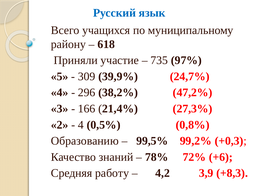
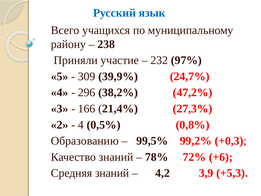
618: 618 -> 238
735: 735 -> 232
Средняя работу: работу -> знаний
+8,3: +8,3 -> +5,3
